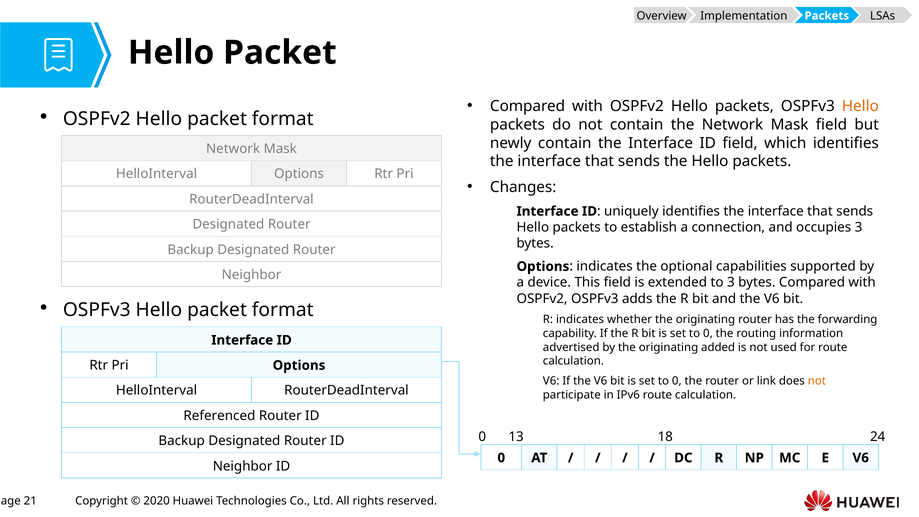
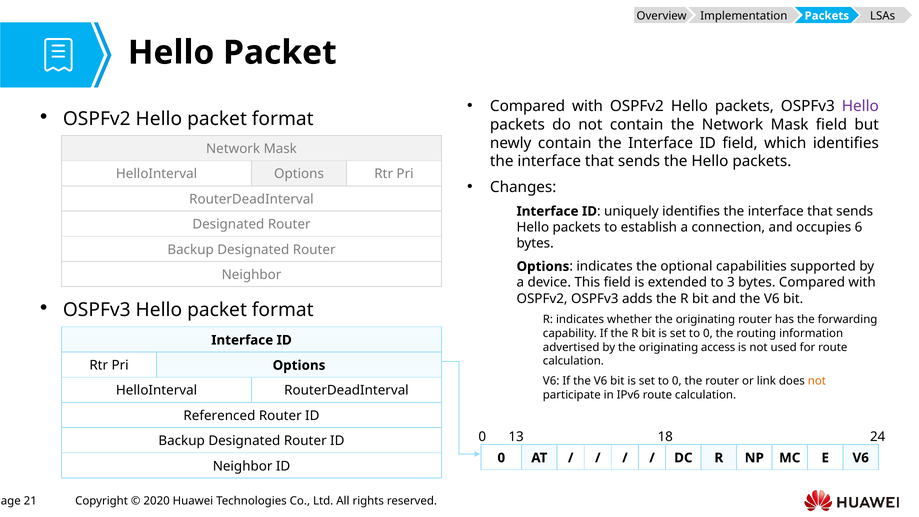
Hello at (860, 106) colour: orange -> purple
occupies 3: 3 -> 6
added: added -> access
